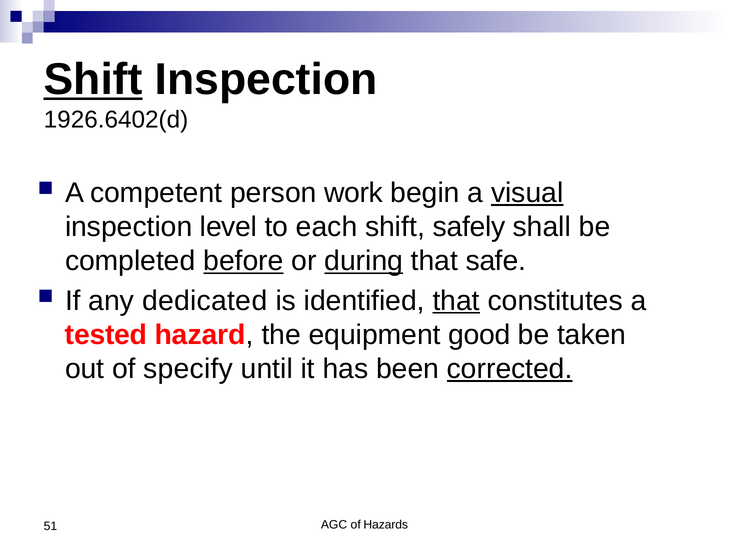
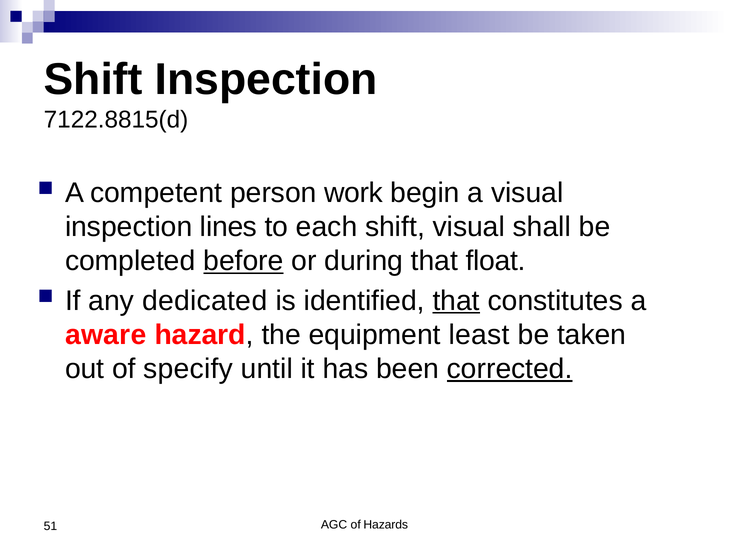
Shift at (93, 80) underline: present -> none
1926.6402(d: 1926.6402(d -> 7122.8815(d
visual at (527, 193) underline: present -> none
level: level -> lines
shift safely: safely -> visual
during underline: present -> none
safe: safe -> float
tested: tested -> aware
good: good -> least
